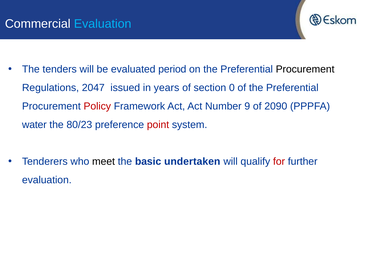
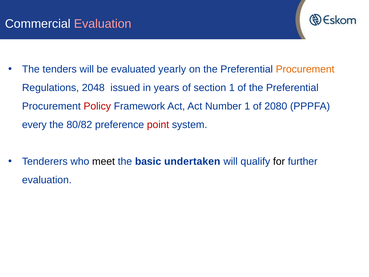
Evaluation at (103, 24) colour: light blue -> pink
period: period -> yearly
Procurement at (305, 69) colour: black -> orange
2047: 2047 -> 2048
section 0: 0 -> 1
Number 9: 9 -> 1
2090: 2090 -> 2080
water: water -> every
80/23: 80/23 -> 80/82
for colour: red -> black
